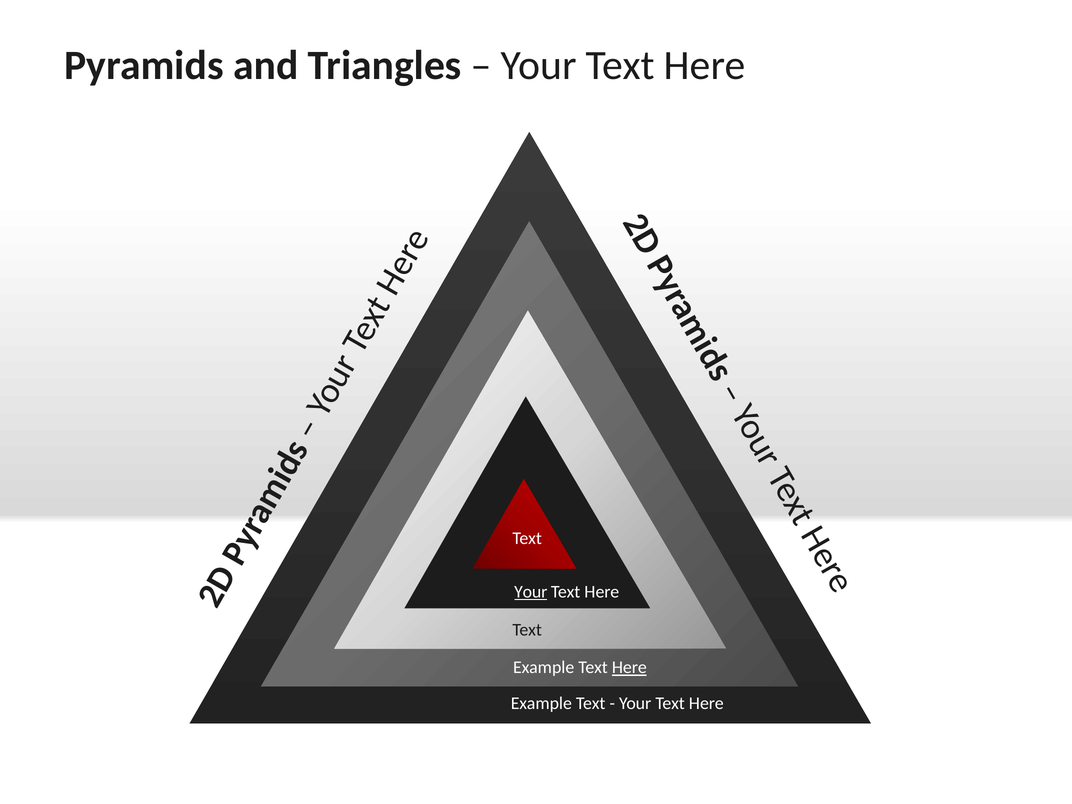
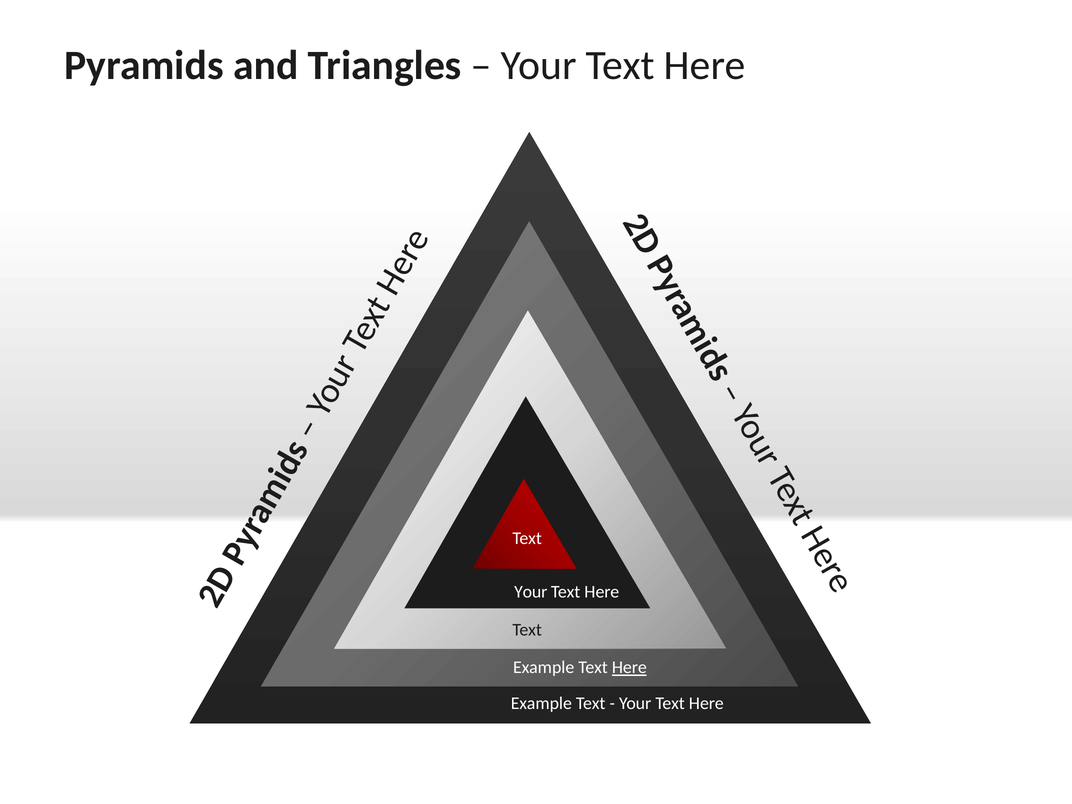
Your at (531, 592) underline: present -> none
